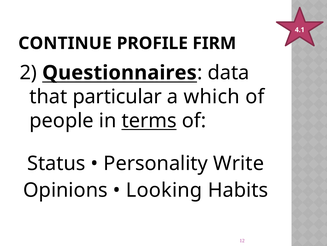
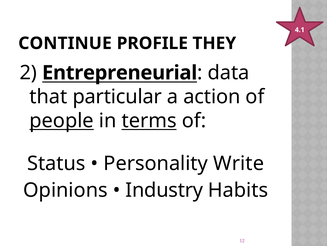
FIRM: FIRM -> THEY
Questionnaires: Questionnaires -> Entrepreneurial
which: which -> action
people underline: none -> present
Looking: Looking -> Industry
